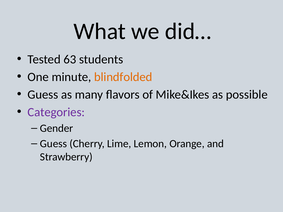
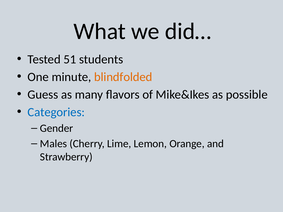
63: 63 -> 51
Categories colour: purple -> blue
Guess at (54, 144): Guess -> Males
